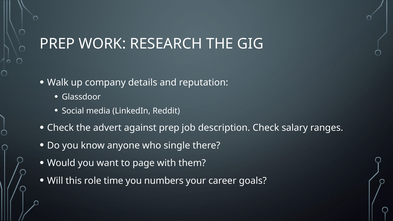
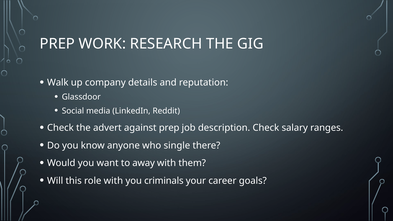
page: page -> away
role time: time -> with
numbers: numbers -> criminals
